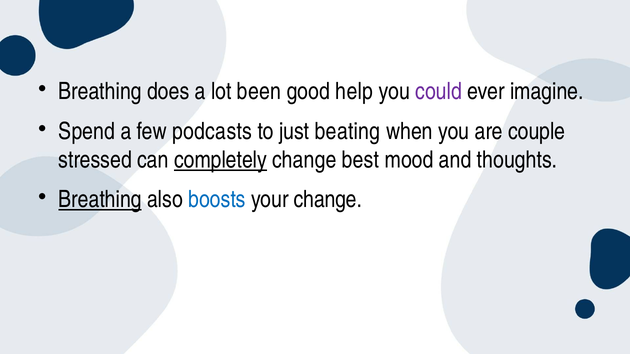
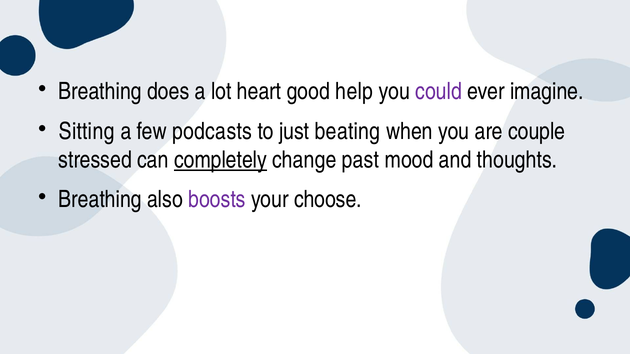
been: been -> heart
Spend: Spend -> Sitting
best: best -> past
Breathing at (100, 200) underline: present -> none
boosts colour: blue -> purple
your change: change -> choose
